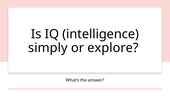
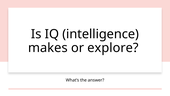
simply: simply -> makes
